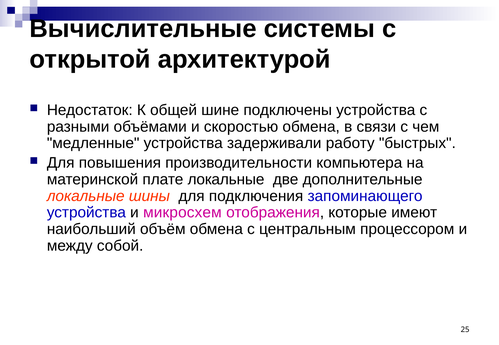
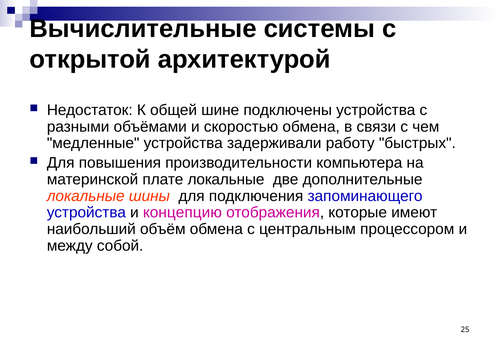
микросхем: микросхем -> концепцию
